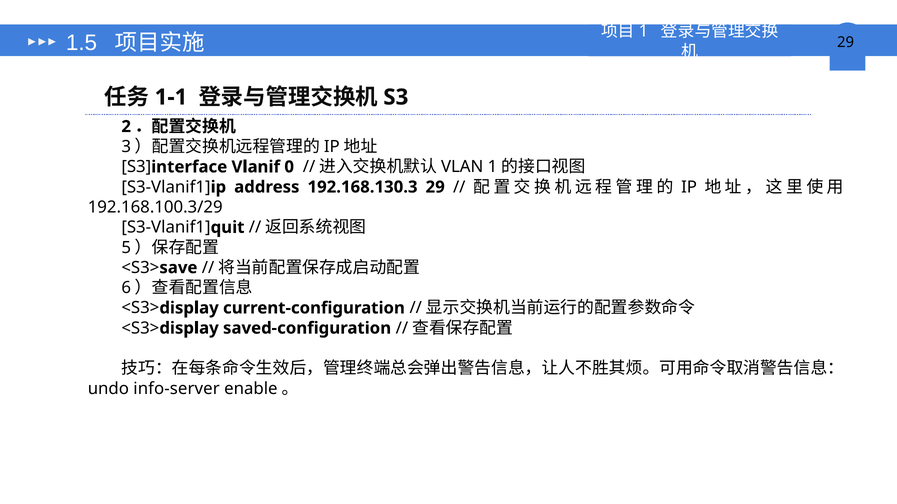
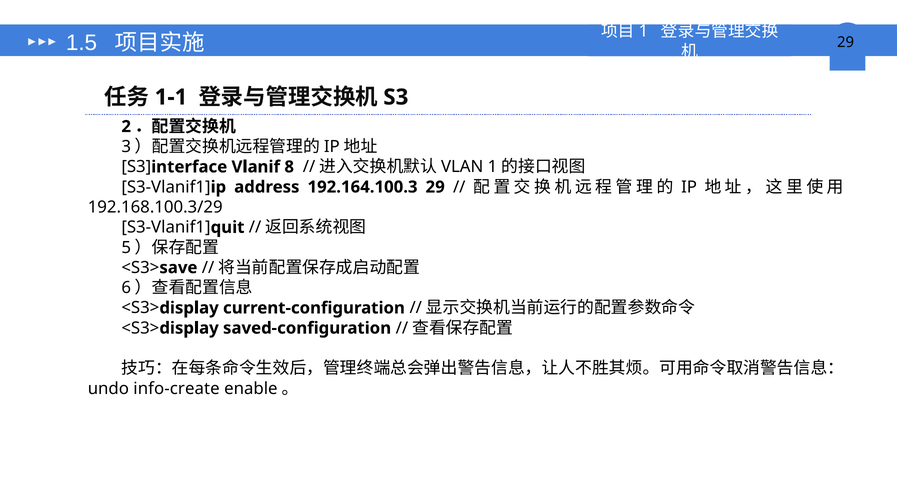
0: 0 -> 8
192.168.130.3: 192.168.130.3 -> 192.164.100.3
info-server: info-server -> info-create
